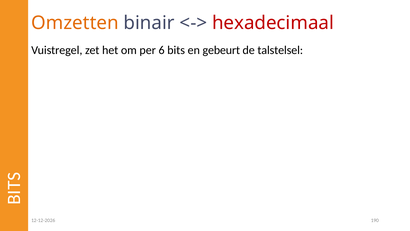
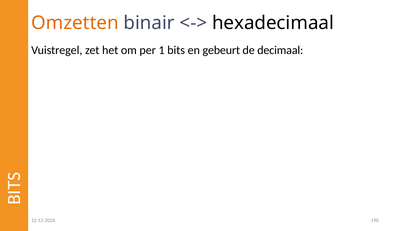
hexadecimaal colour: red -> black
6: 6 -> 1
talstelsel: talstelsel -> decimaal
